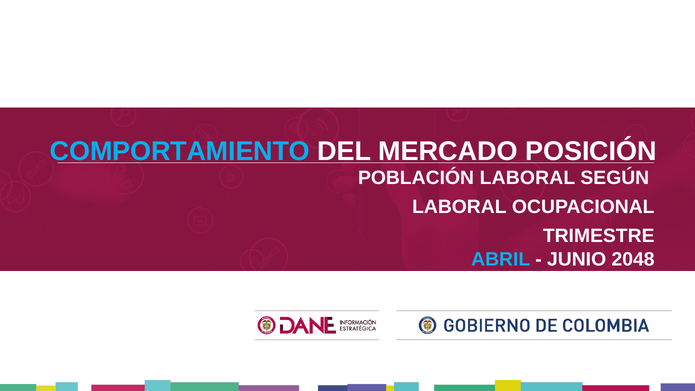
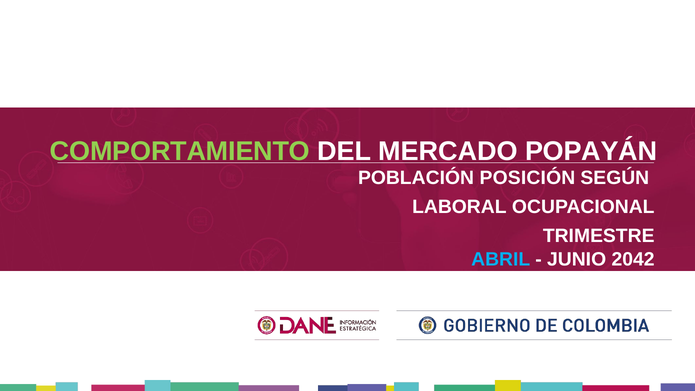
COMPORTAMIENTO colour: light blue -> light green
POSICIÓN: POSICIÓN -> POPAYÁN
POBLACIÓN LABORAL: LABORAL -> POSICIÓN
2048: 2048 -> 2042
